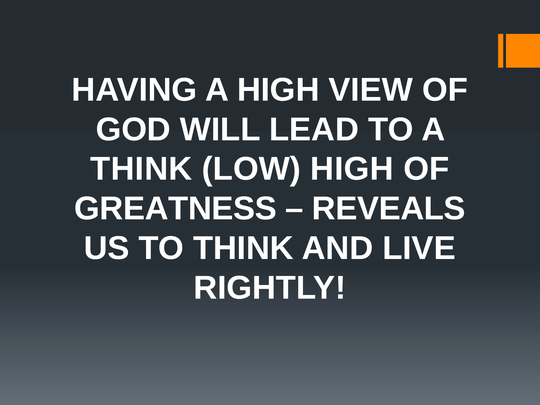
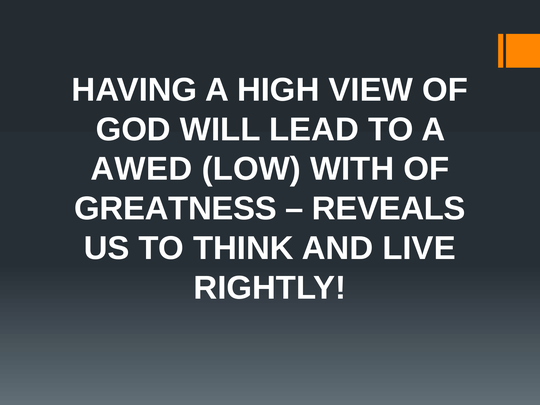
THINK at (141, 169): THINK -> AWED
LOW HIGH: HIGH -> WITH
